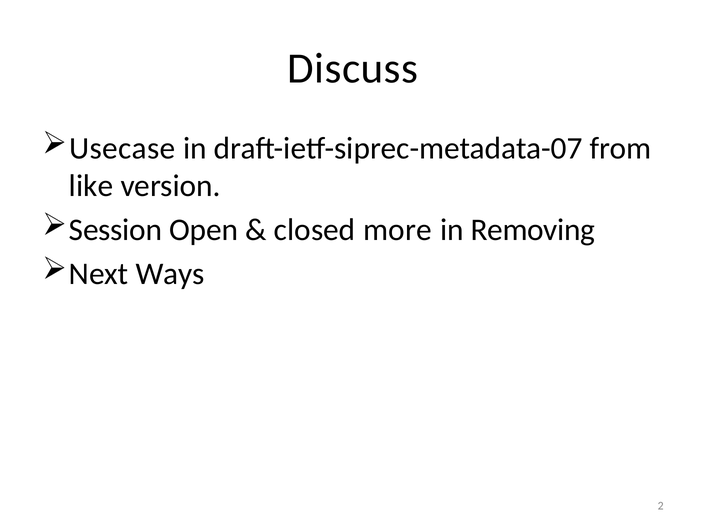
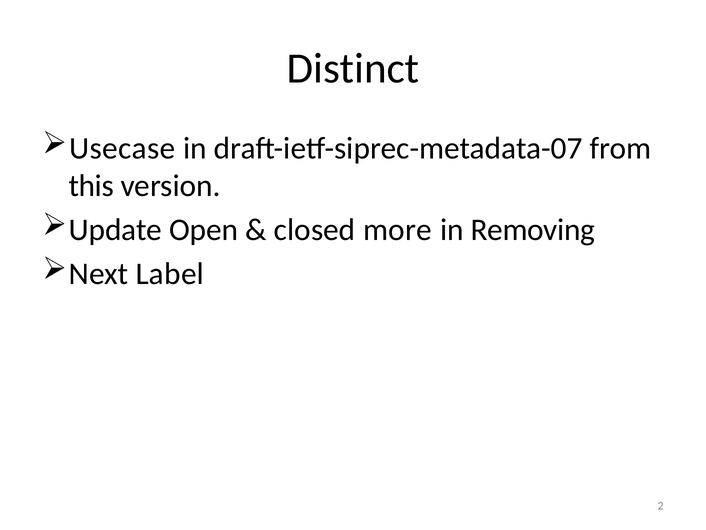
Discuss: Discuss -> Distinct
like: like -> this
Session: Session -> Update
Ways: Ways -> Label
